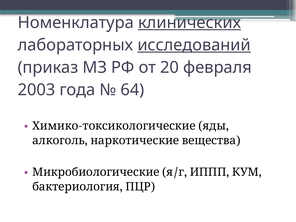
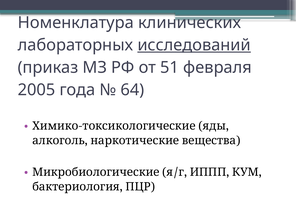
клинических underline: present -> none
20: 20 -> 51
2003: 2003 -> 2005
